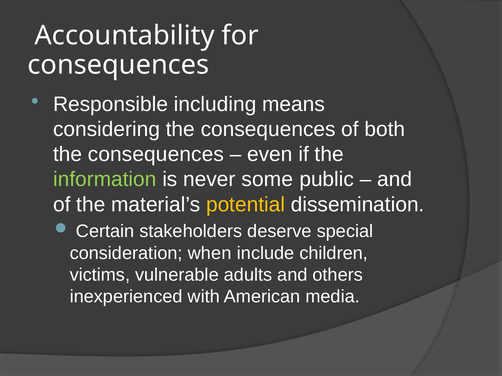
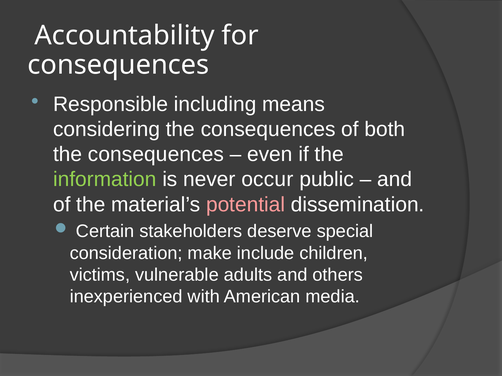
some: some -> occur
potential colour: yellow -> pink
when: when -> make
